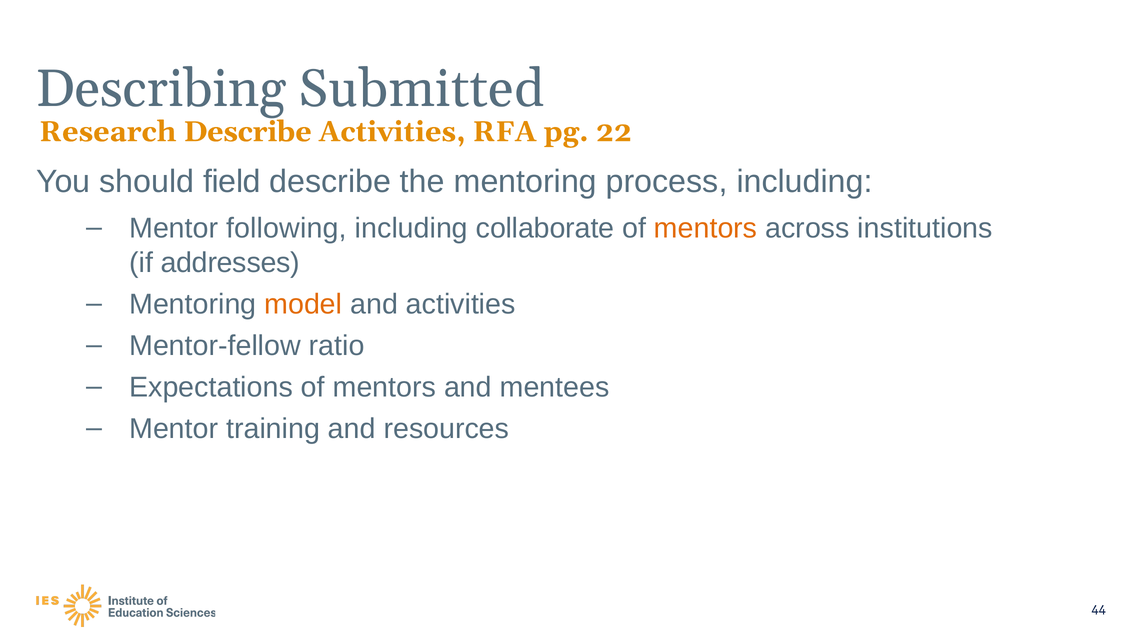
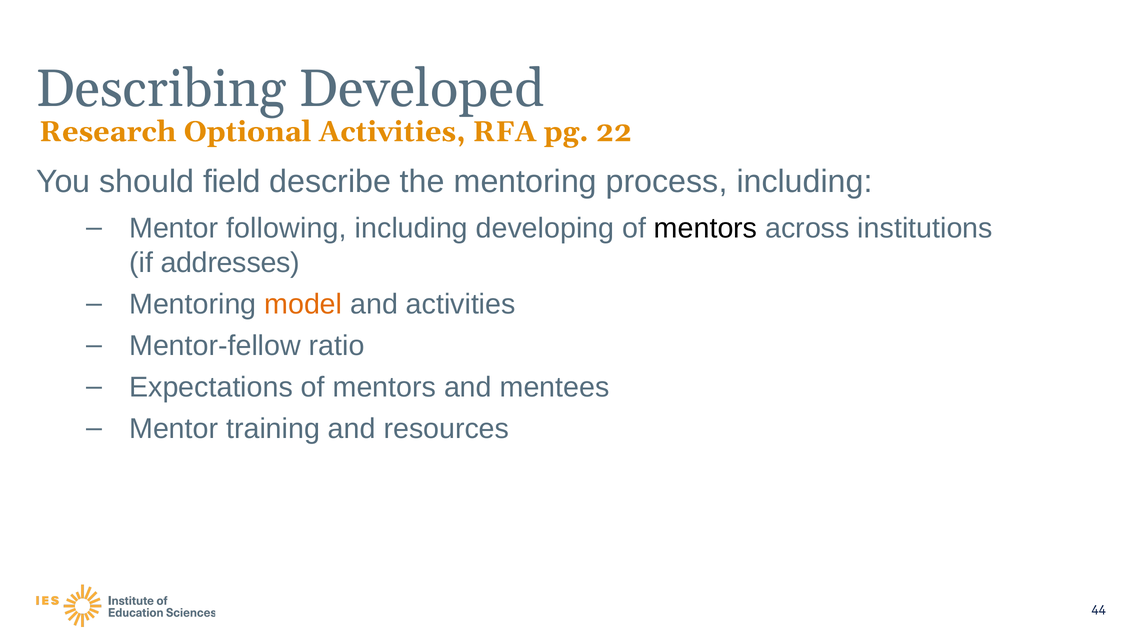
Submitted: Submitted -> Developed
Research Describe: Describe -> Optional
collaborate: collaborate -> developing
mentors at (706, 229) colour: orange -> black
